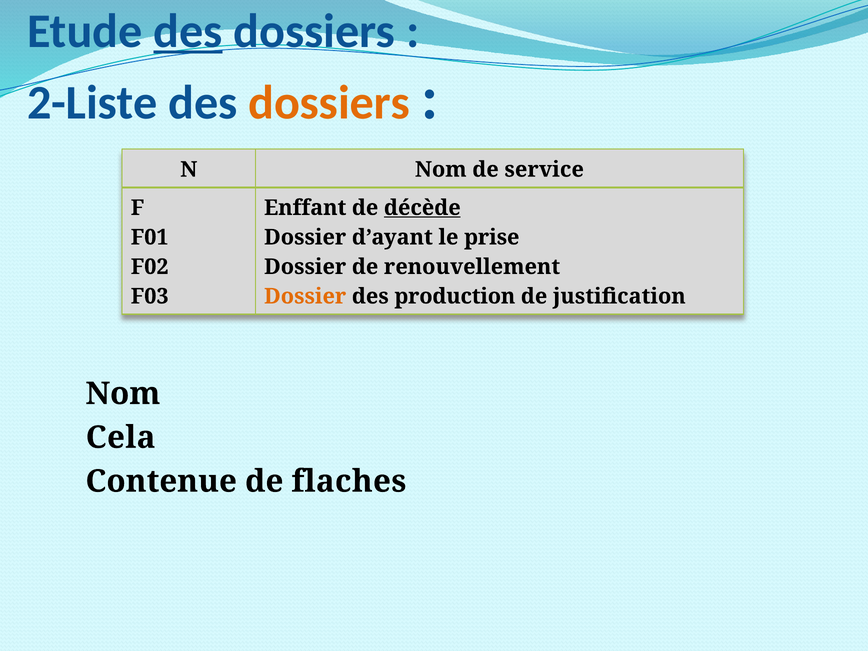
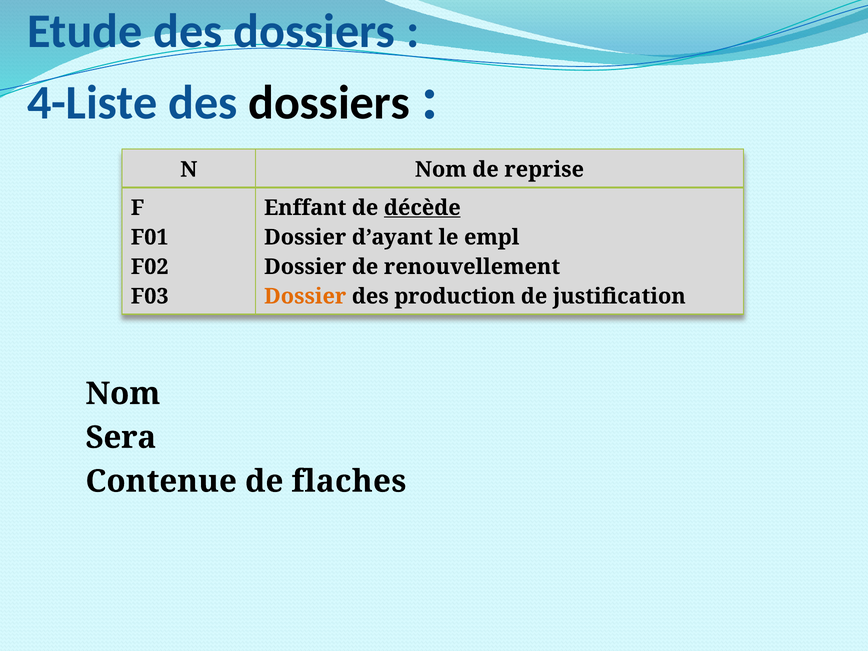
des at (188, 31) underline: present -> none
2-Liste: 2-Liste -> 4-Liste
dossiers at (329, 103) colour: orange -> black
service: service -> reprise
prise: prise -> empl
Cela: Cela -> Sera
